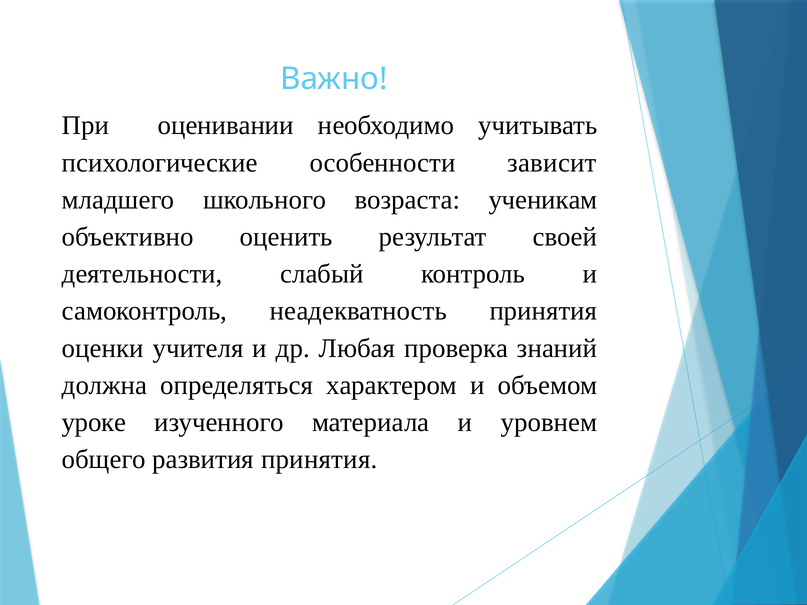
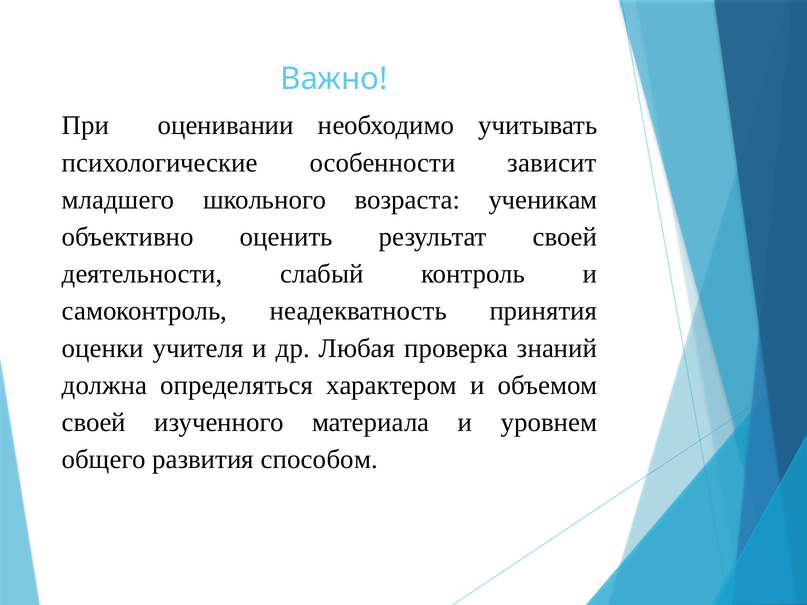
уроке at (94, 423): уроке -> своей
развития принятия: принятия -> способом
